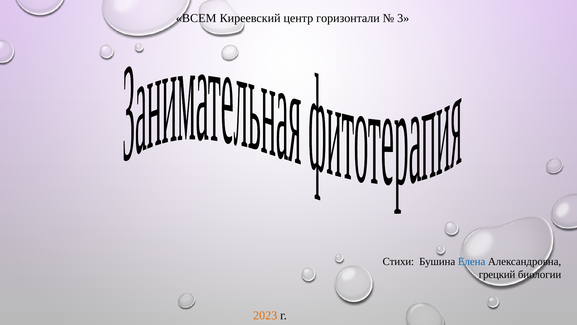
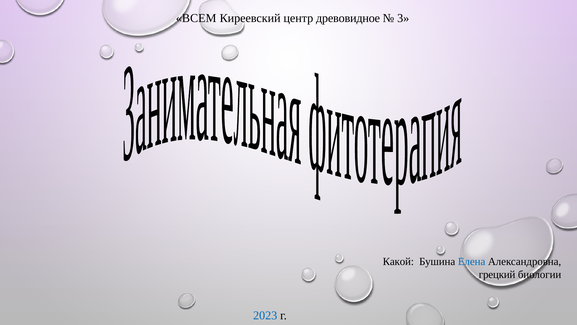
горизонтали: горизонтали -> древовидное
Стихи: Стихи -> Какой
2023 colour: orange -> blue
